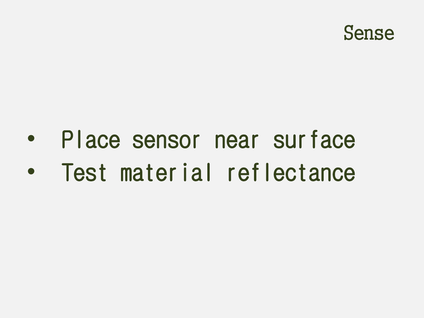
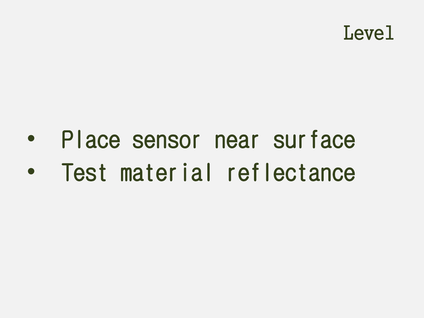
Sense: Sense -> Level
